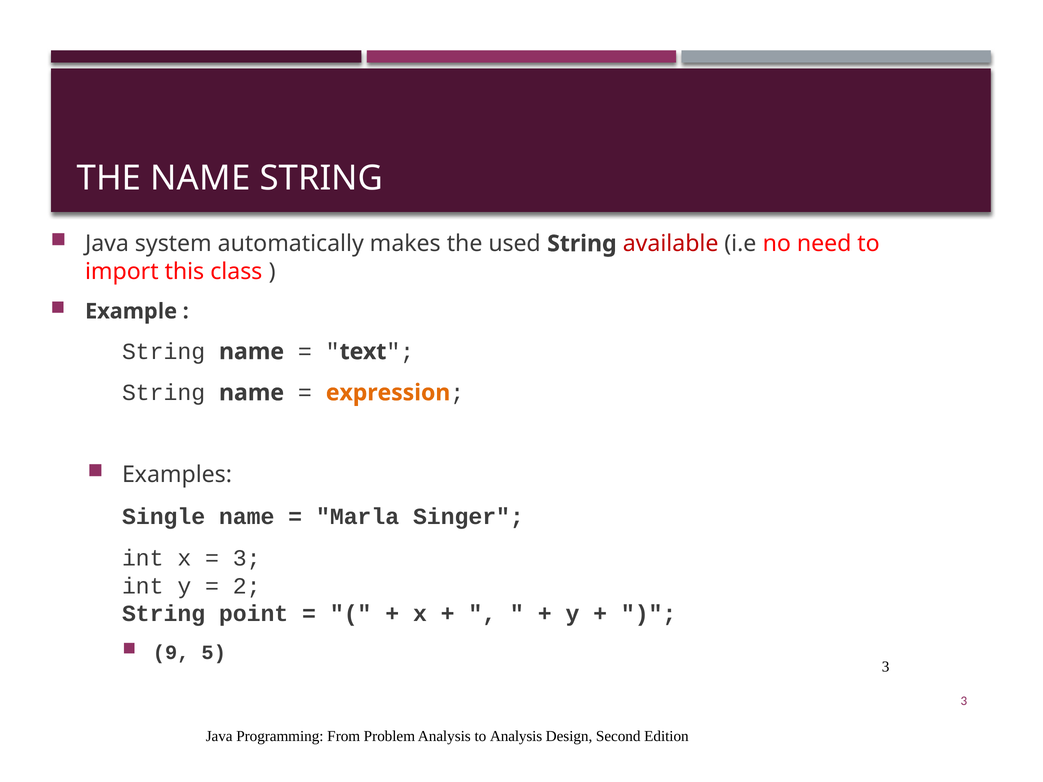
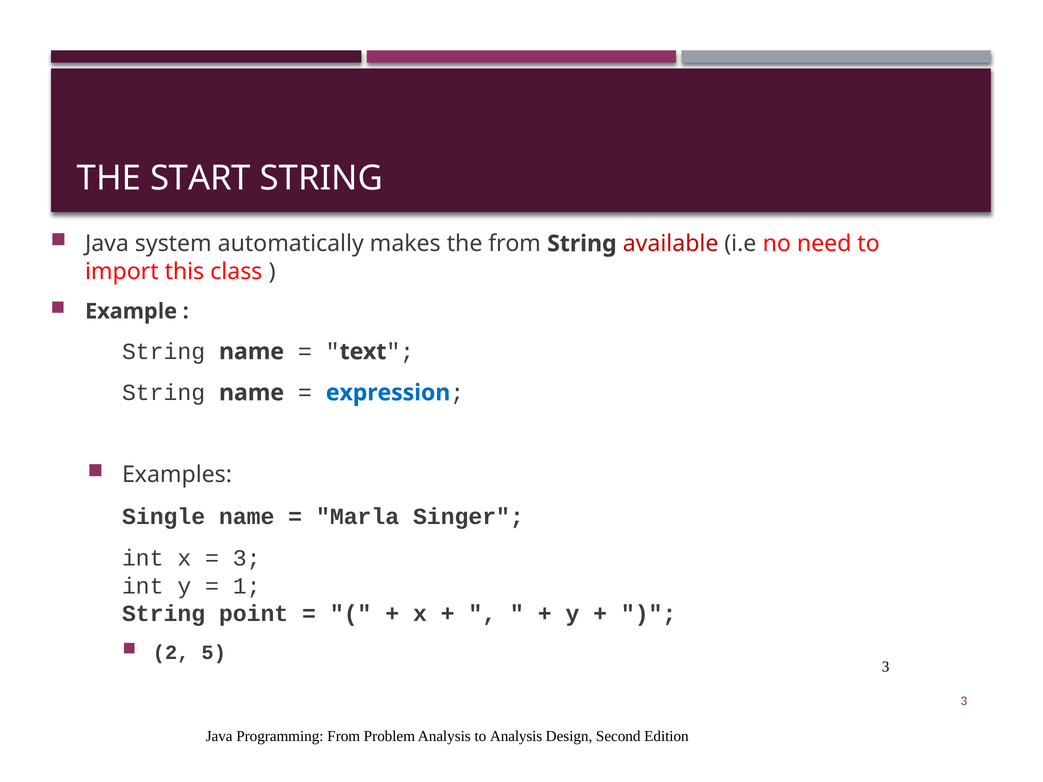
THE NAME: NAME -> START
the used: used -> from
expression colour: orange -> blue
2: 2 -> 1
9: 9 -> 2
